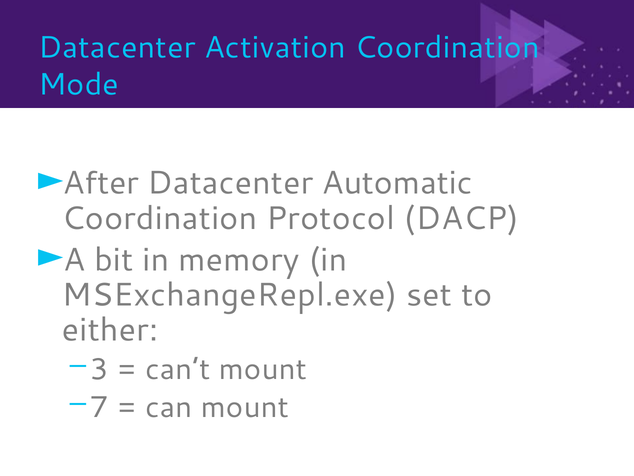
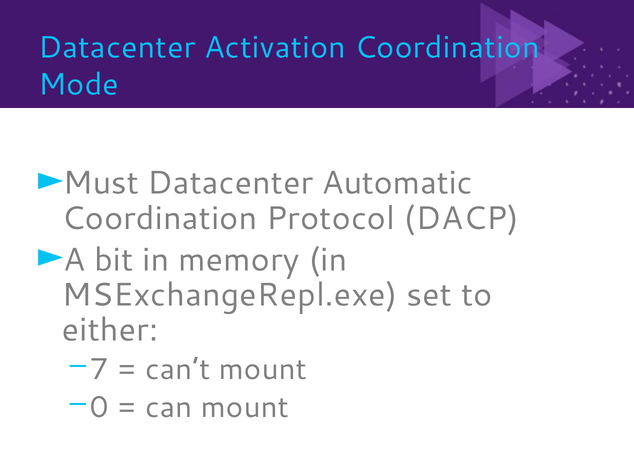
After: After -> Must
3: 3 -> 7
7: 7 -> 0
